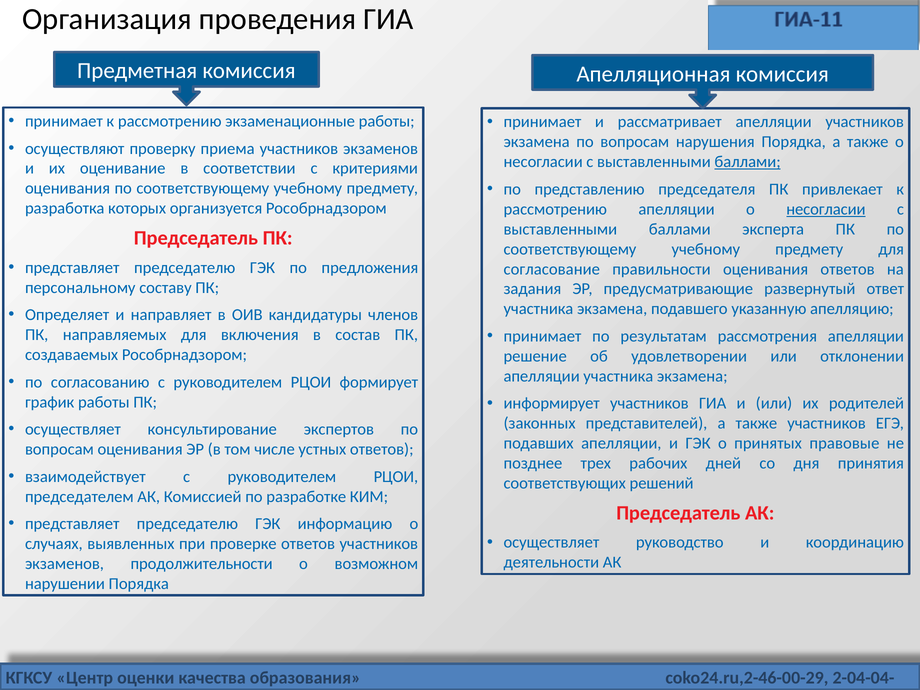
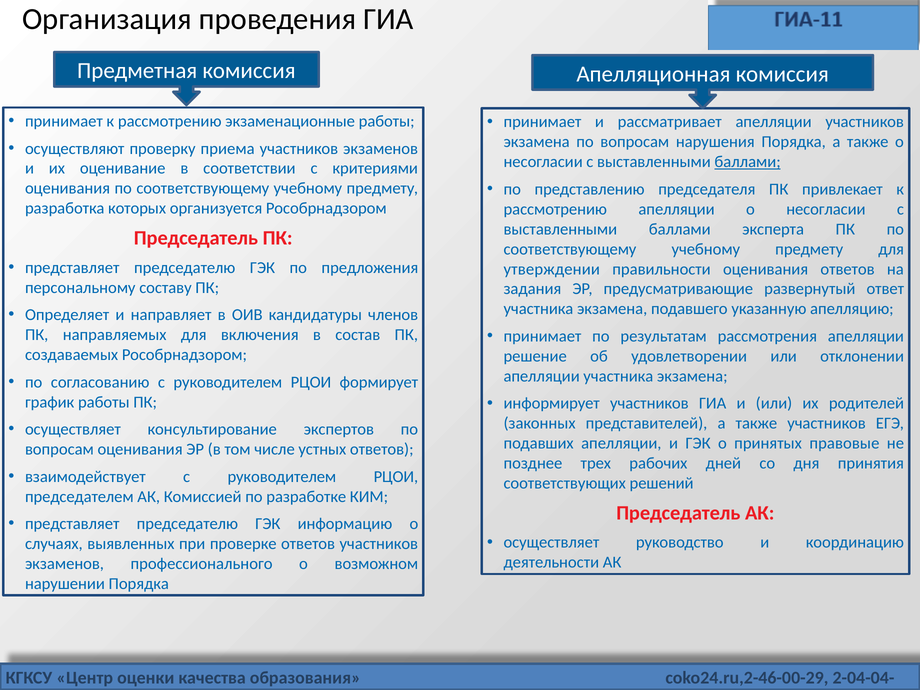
несогласии at (826, 209) underline: present -> none
согласование: согласование -> утверждении
продолжительности: продолжительности -> профессионального
